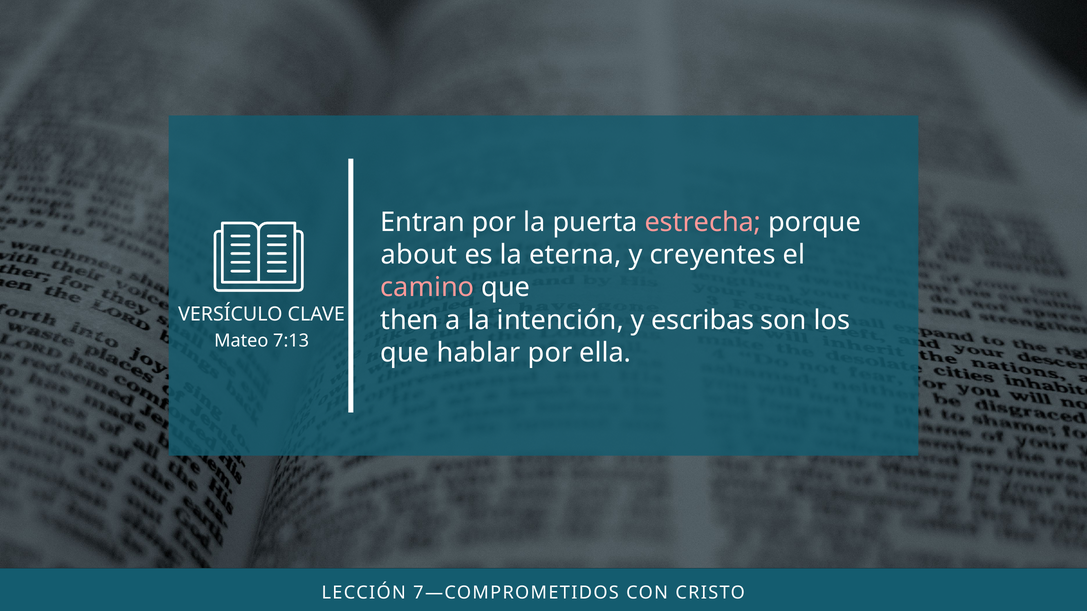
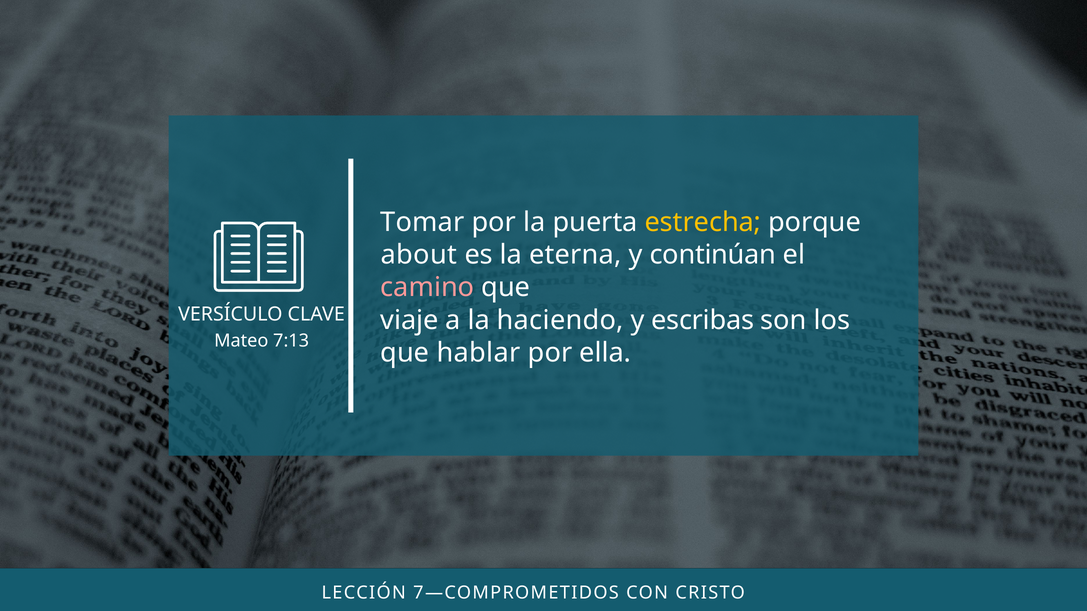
Entran: Entran -> Tomar
estrecha colour: pink -> yellow
creyentes: creyentes -> continúan
then: then -> viaje
intención: intención -> haciendo
